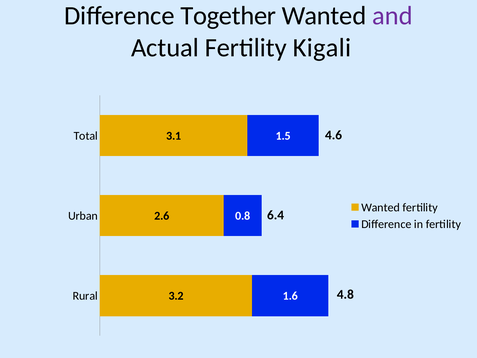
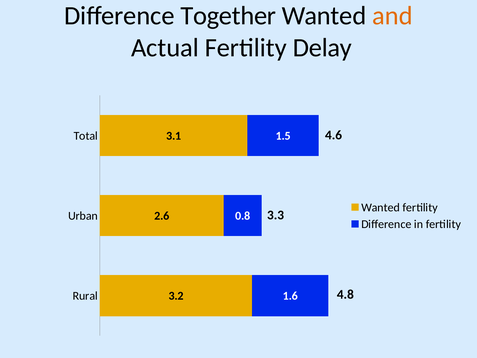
and colour: purple -> orange
Kigali: Kigali -> Delay
6.4: 6.4 -> 3.3
